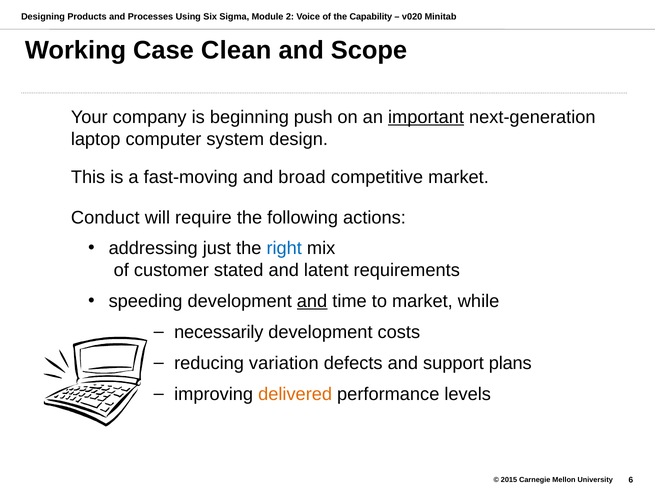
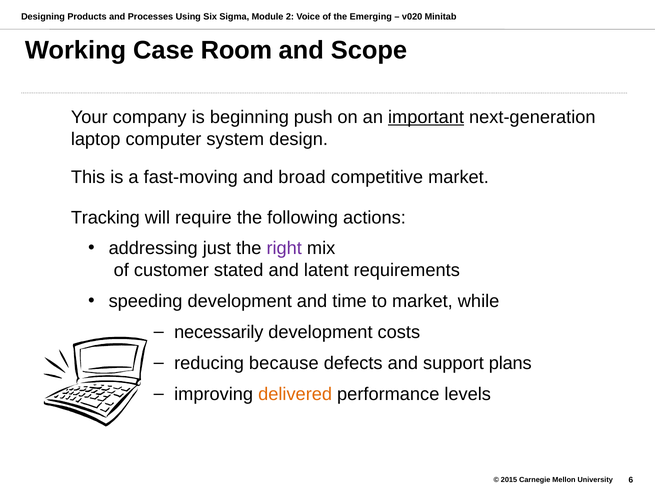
Capability: Capability -> Emerging
Clean: Clean -> Room
Conduct: Conduct -> Tracking
right colour: blue -> purple
and at (312, 301) underline: present -> none
variation: variation -> because
